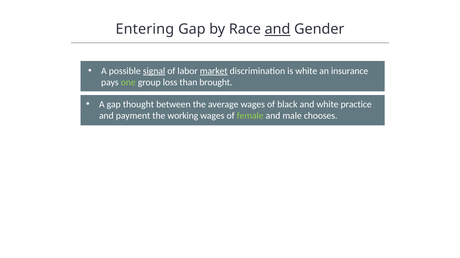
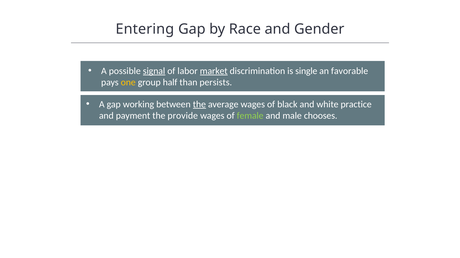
and at (277, 29) underline: present -> none
is white: white -> single
insurance: insurance -> favorable
one colour: light green -> yellow
loss: loss -> half
brought: brought -> persists
thought: thought -> working
the at (199, 105) underline: none -> present
working: working -> provide
